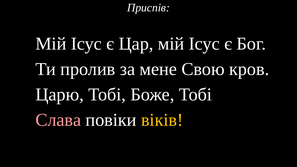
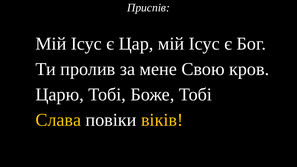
Слава colour: pink -> yellow
